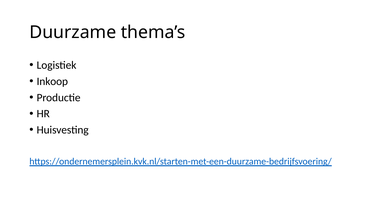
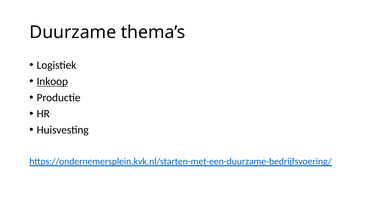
Inkoop underline: none -> present
